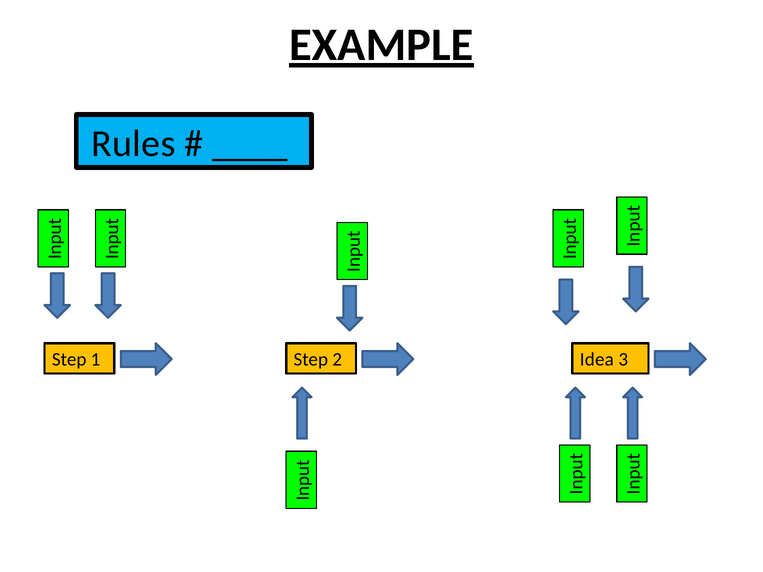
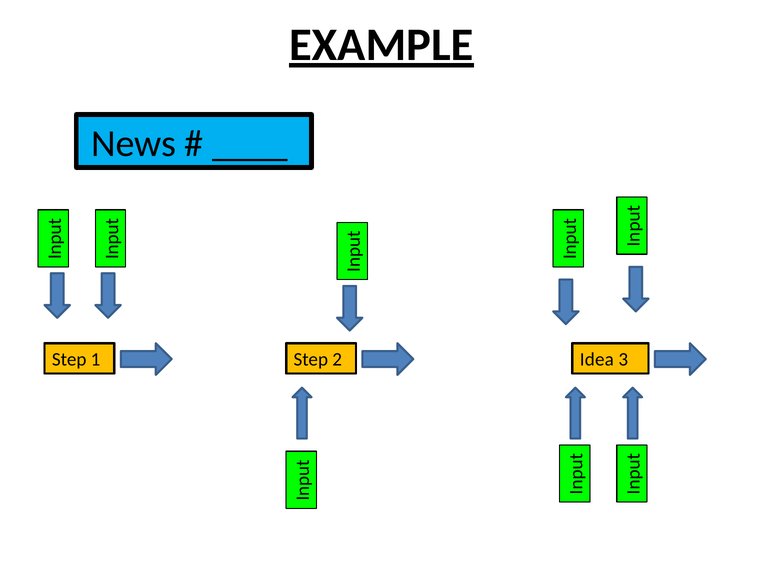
Rules: Rules -> News
